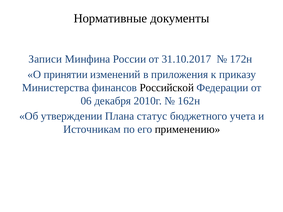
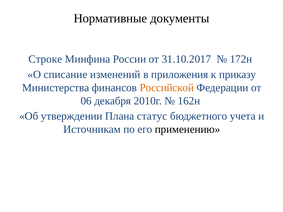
Записи: Записи -> Строке
принятии: принятии -> списание
Российской colour: black -> orange
